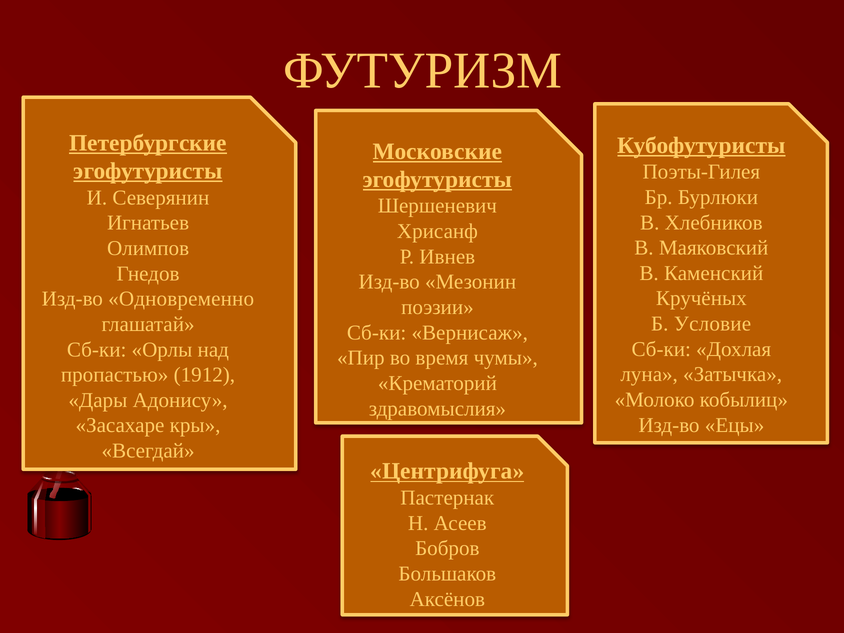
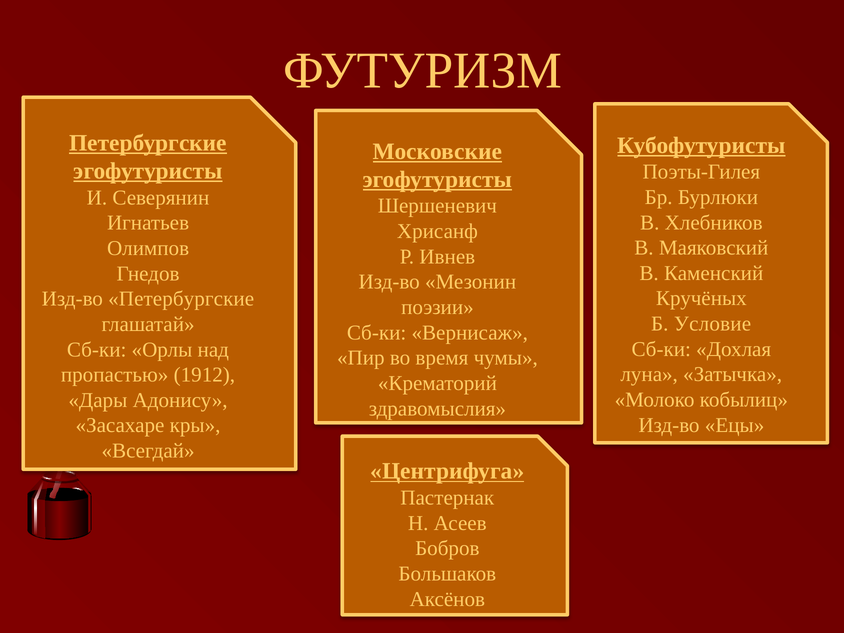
Изд-во Одновременно: Одновременно -> Петербургские
